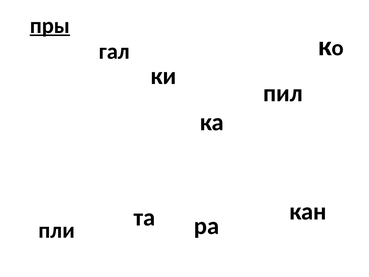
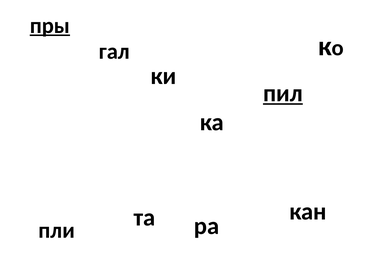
пил underline: none -> present
